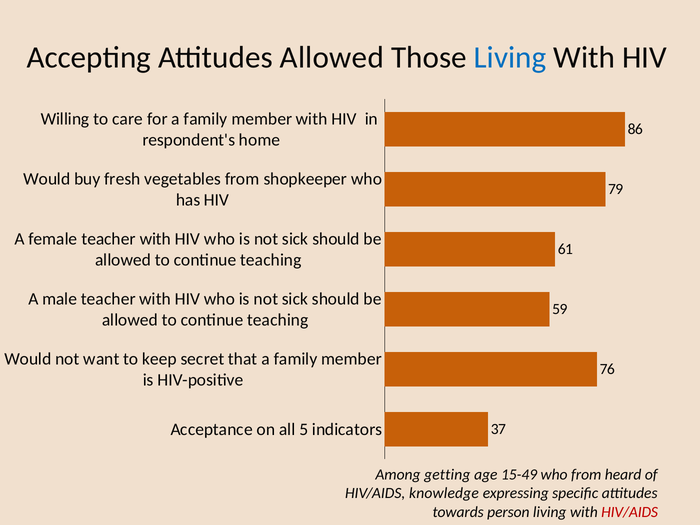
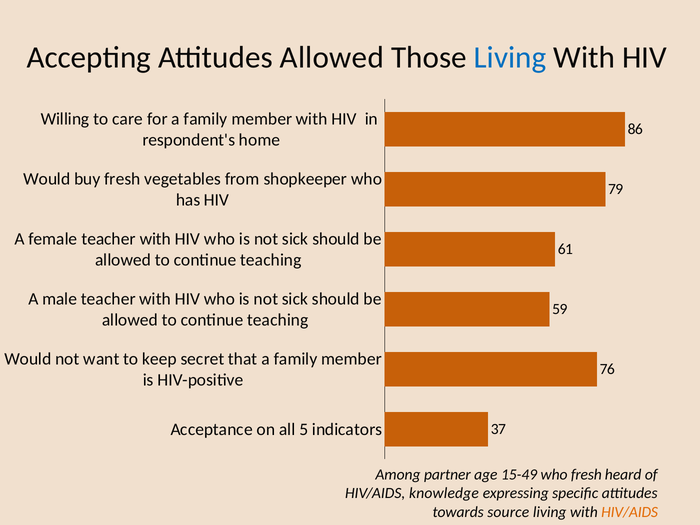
getting: getting -> partner
who from: from -> fresh
person: person -> source
HIV/AIDS at (630, 512) colour: red -> orange
